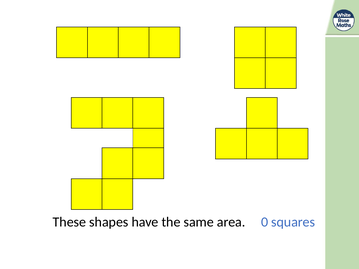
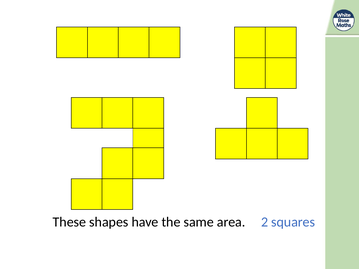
0: 0 -> 2
